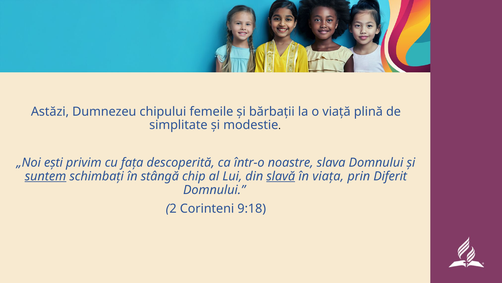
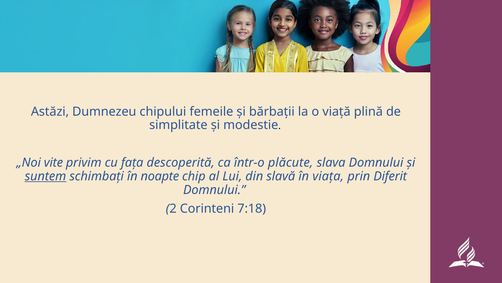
ești: ești -> vite
noastre: noastre -> plăcute
stângă: stângă -> noapte
slavă underline: present -> none
9:18: 9:18 -> 7:18
